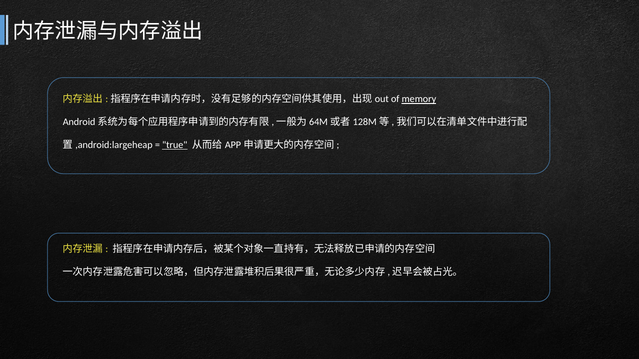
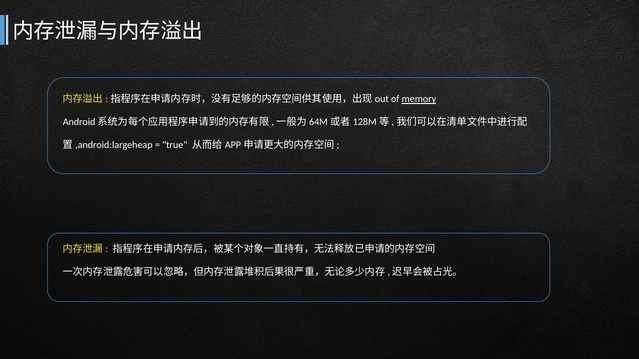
true underline: present -> none
